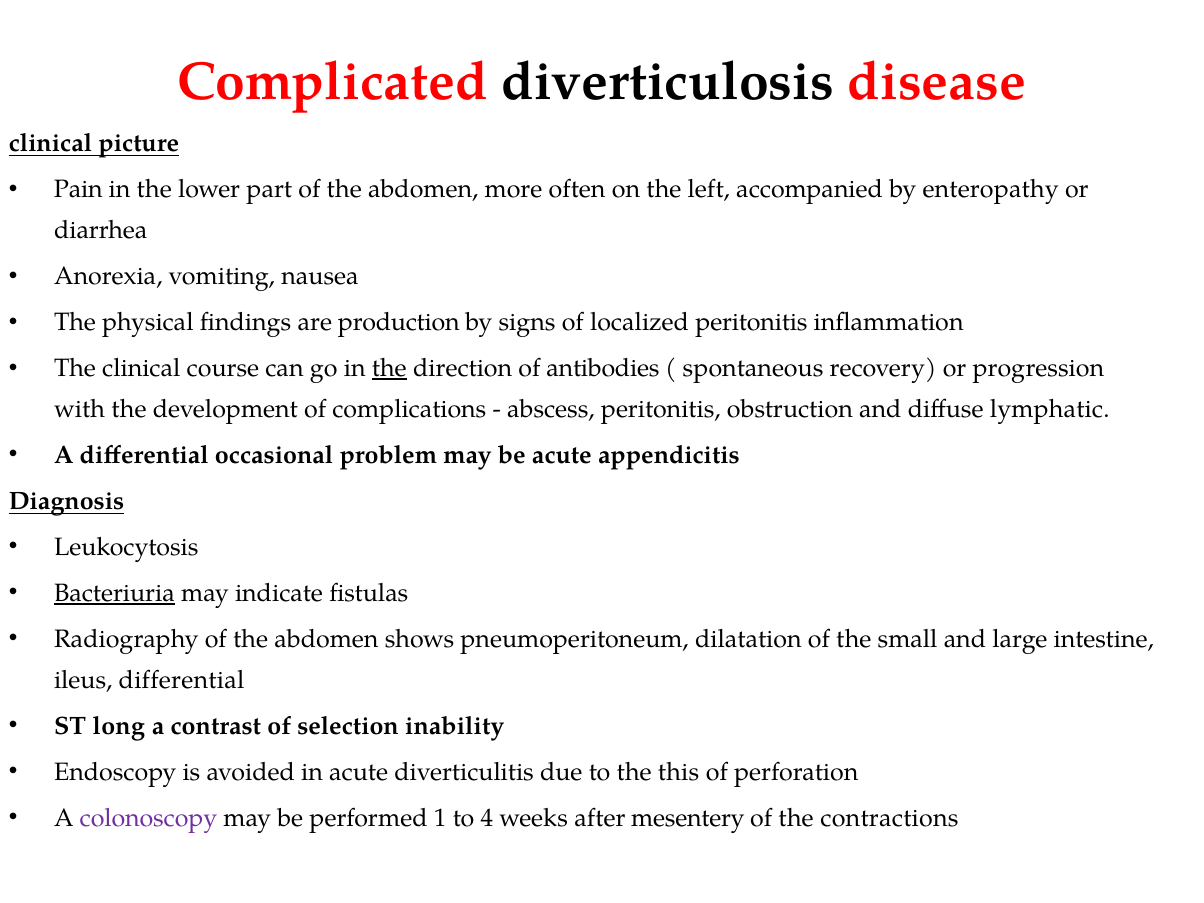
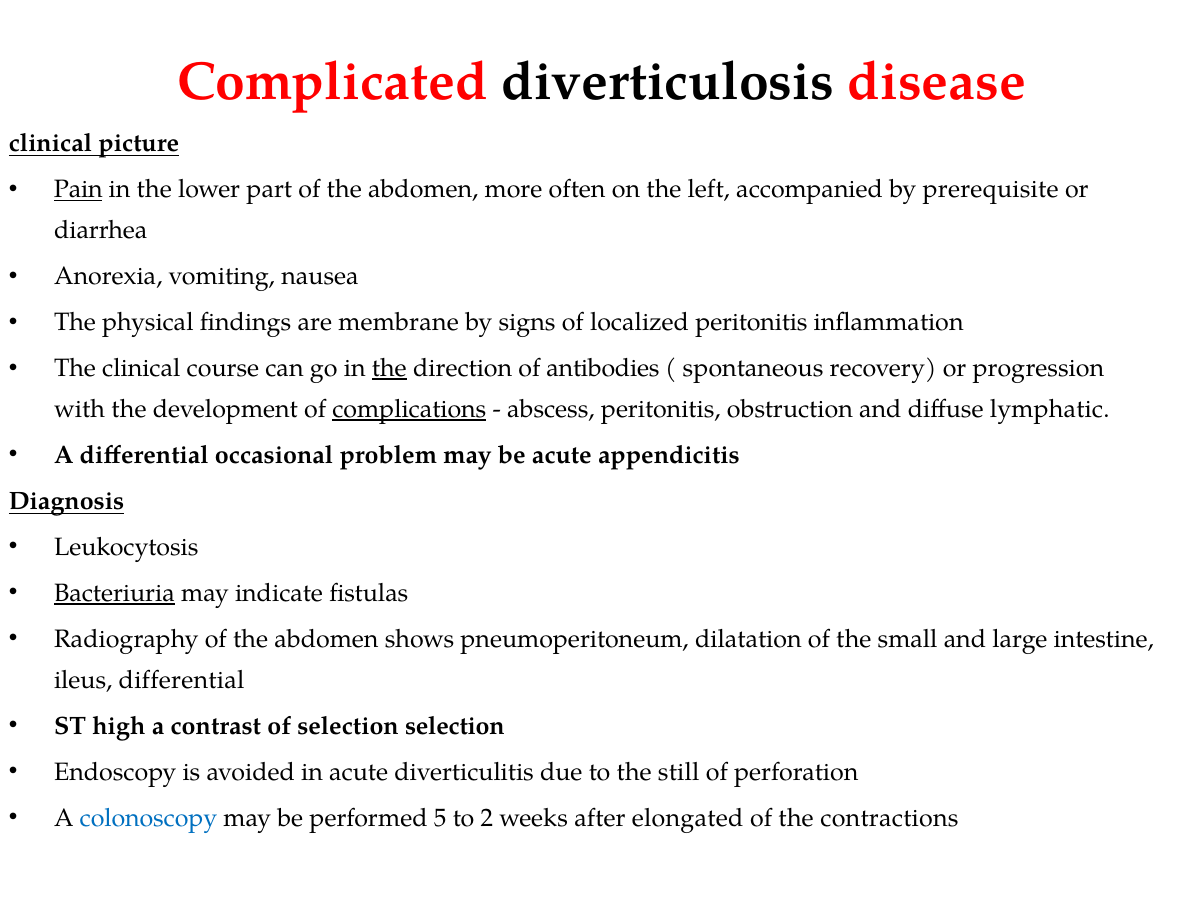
Pain underline: none -> present
enteropathy: enteropathy -> prerequisite
production: production -> membrane
complications underline: none -> present
long: long -> high
selection inability: inability -> selection
this: this -> still
colonoscopy colour: purple -> blue
1: 1 -> 5
4: 4 -> 2
mesentery: mesentery -> elongated
